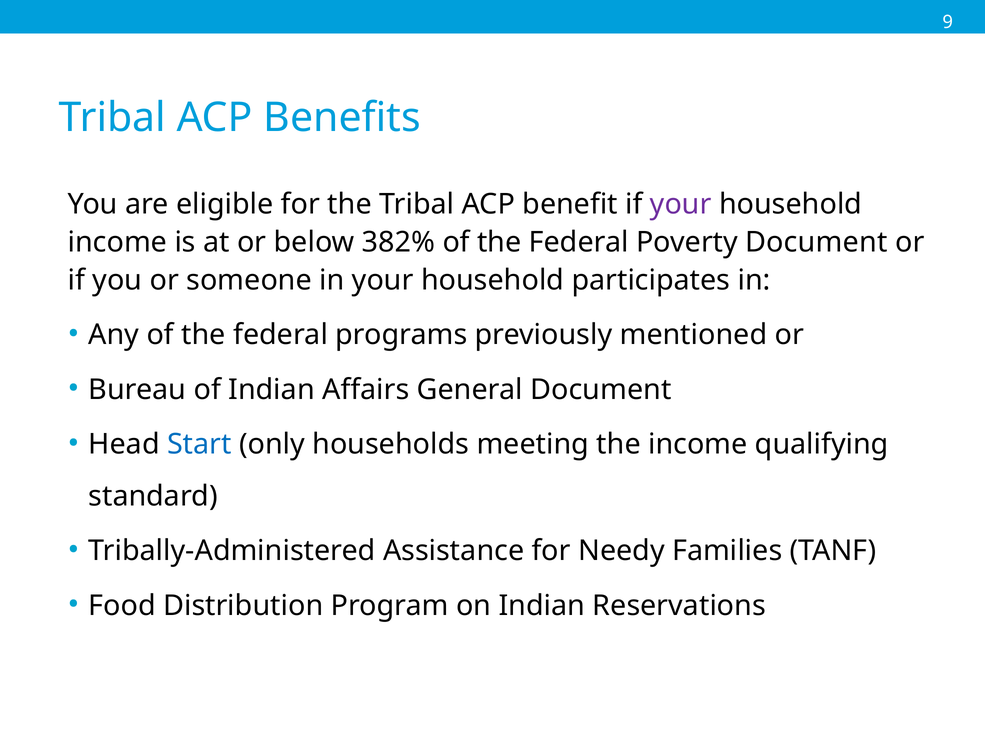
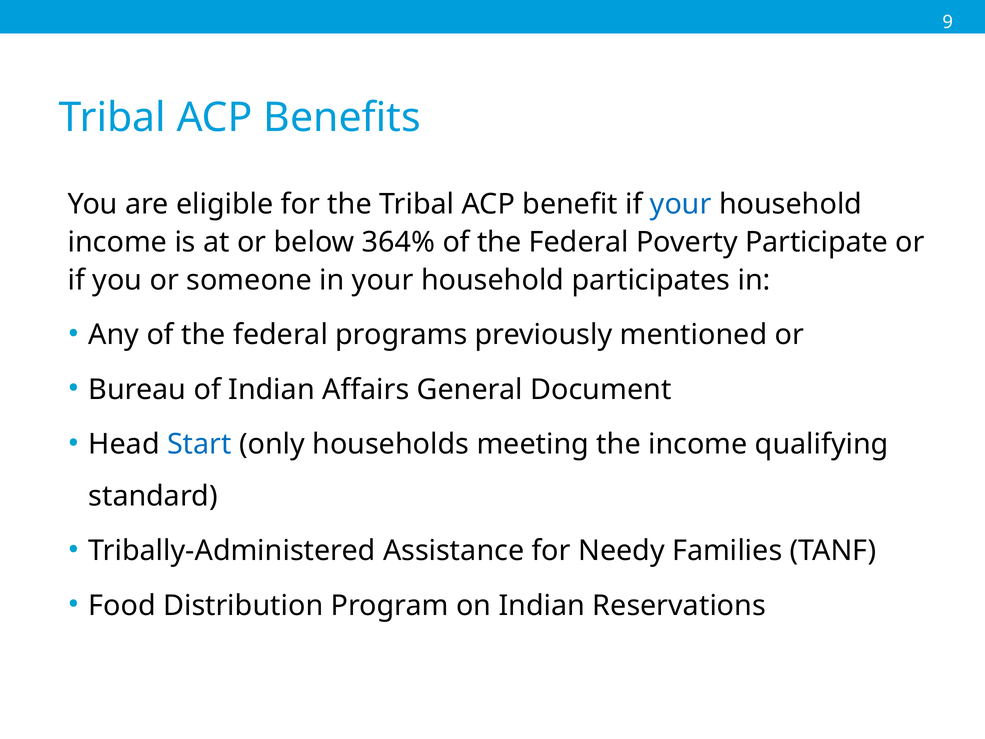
your at (681, 204) colour: purple -> blue
382%: 382% -> 364%
Poverty Document: Document -> Participate
